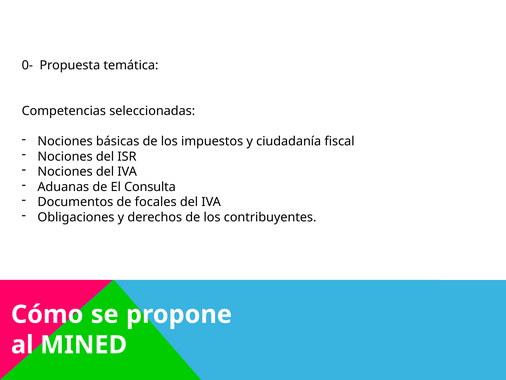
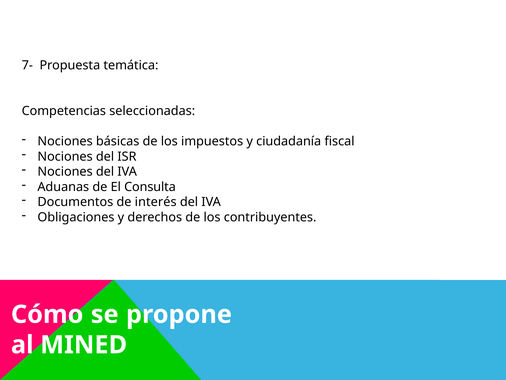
0-: 0- -> 7-
focales: focales -> interés
